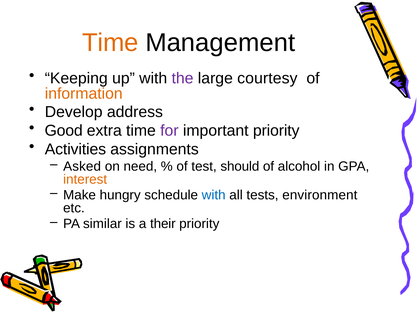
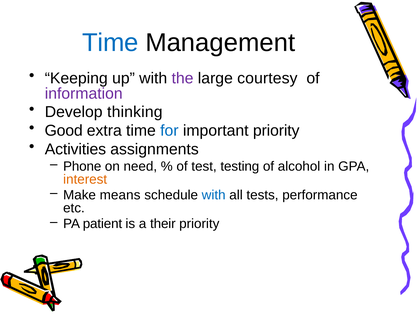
Time at (110, 43) colour: orange -> blue
information colour: orange -> purple
address: address -> thinking
for colour: purple -> blue
Asked: Asked -> Phone
should: should -> testing
hungry: hungry -> means
environment: environment -> performance
similar: similar -> patient
